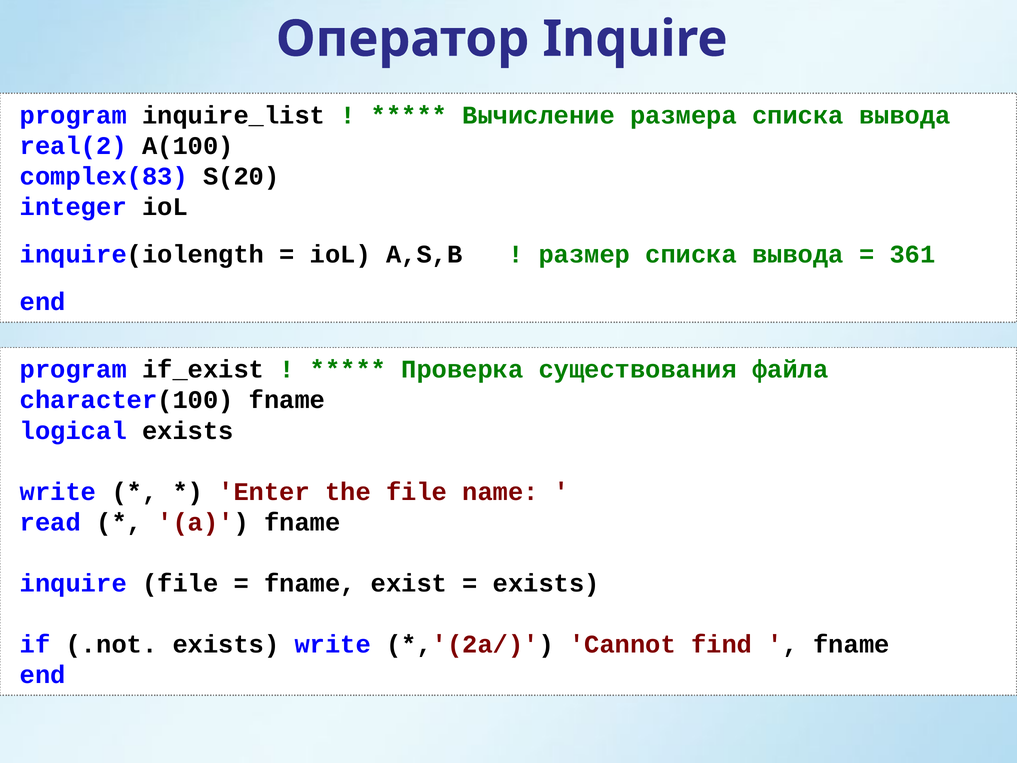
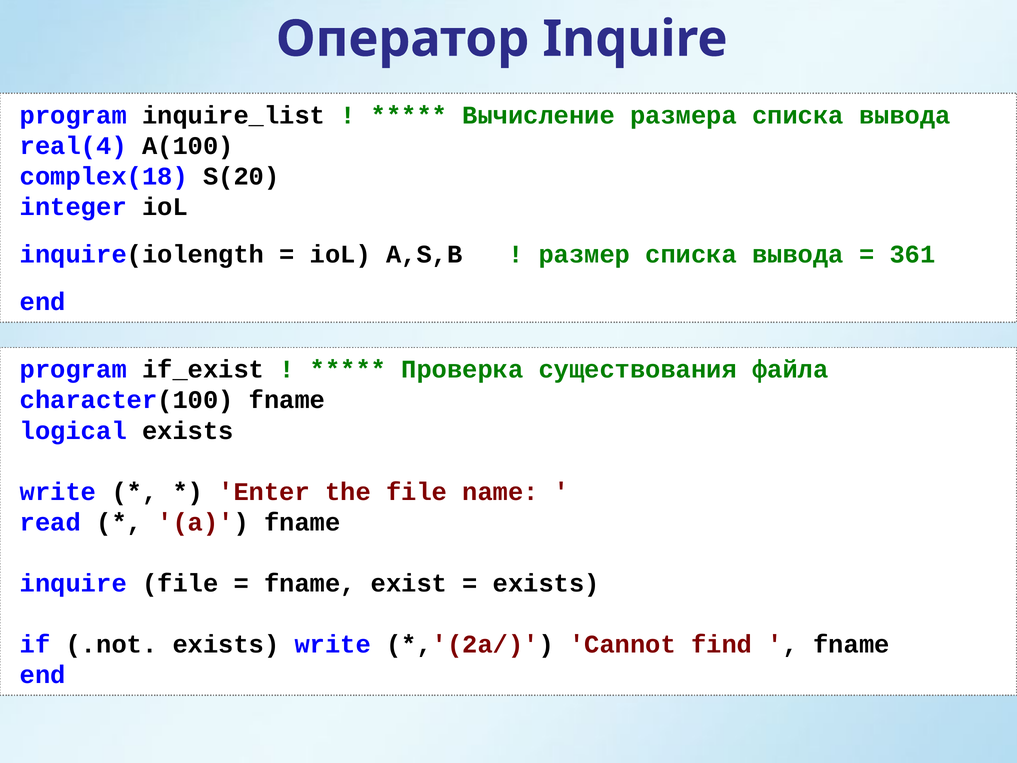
real(2: real(2 -> real(4
complex(83: complex(83 -> complex(18
